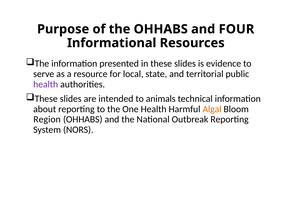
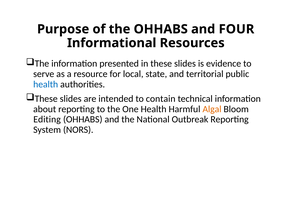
health at (46, 84) colour: purple -> blue
animals: animals -> contain
Region: Region -> Editing
